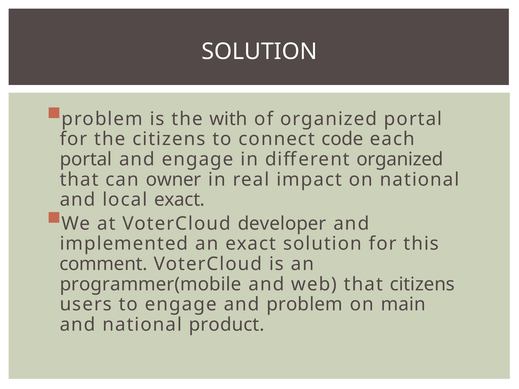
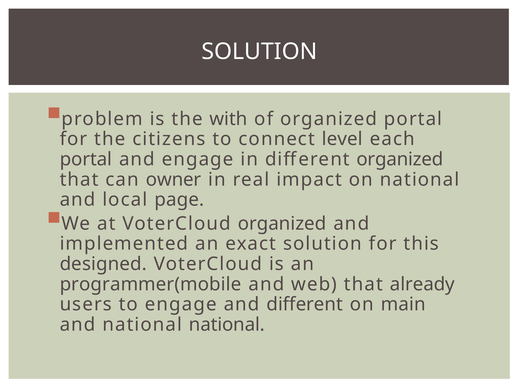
code: code -> level
local exact: exact -> page
VoterCloud developer: developer -> organized
comment: comment -> designed
that citizens: citizens -> already
and problem: problem -> different
national product: product -> national
